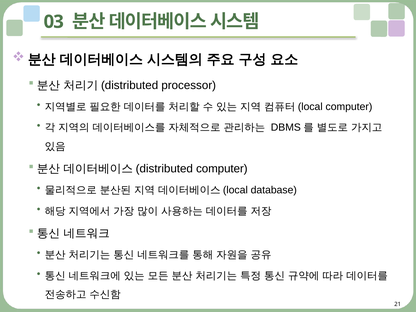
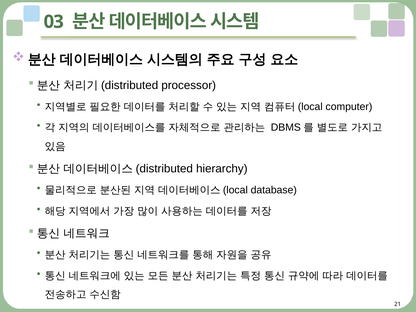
computer at (222, 169): computer -> hierarchy
